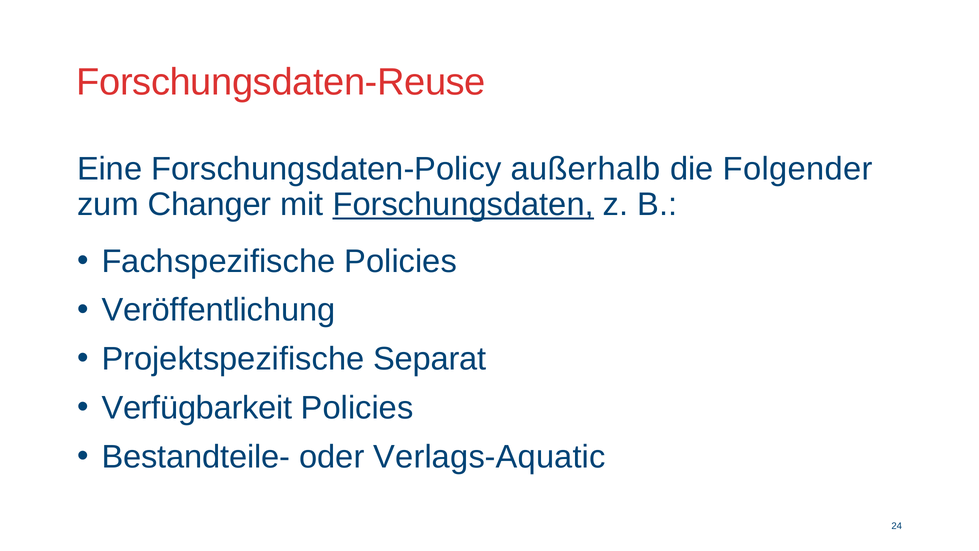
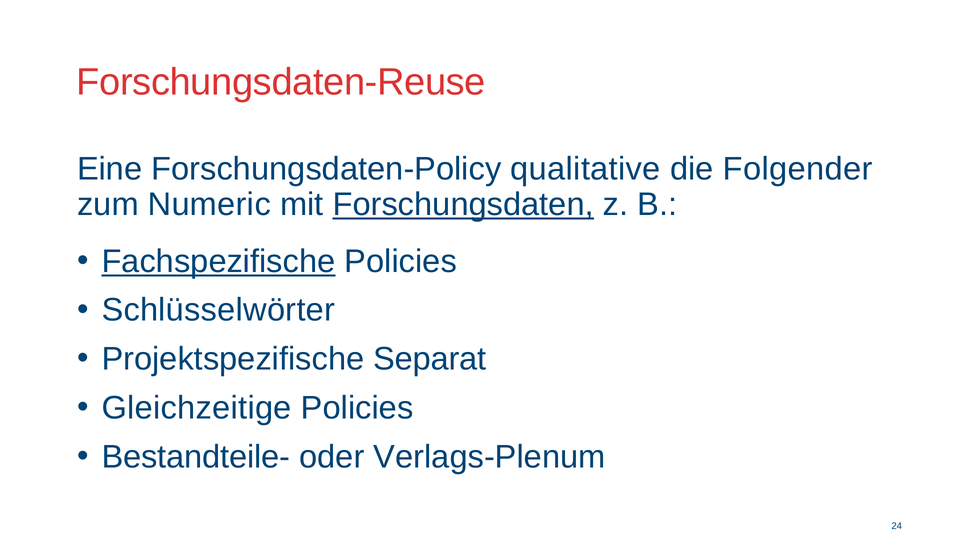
außerhalb: außerhalb -> qualitative
Changer: Changer -> Numeric
Fachspezifische underline: none -> present
Veröffentlichung: Veröffentlichung -> Schlüsselwörter
Verfügbarkeit: Verfügbarkeit -> Gleichzeitige
Verlags-Aquatic: Verlags-Aquatic -> Verlags-Plenum
